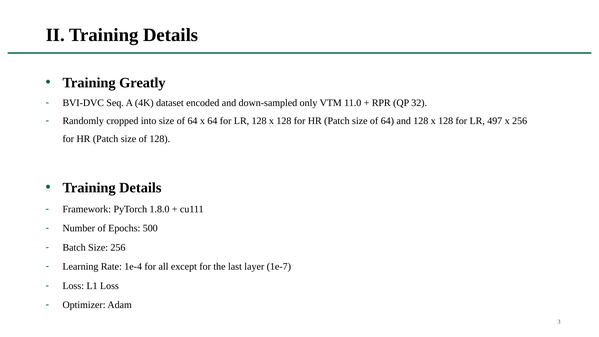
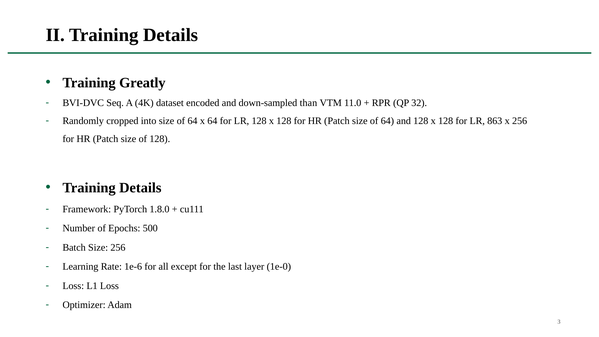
only: only -> than
497: 497 -> 863
1e-4: 1e-4 -> 1e-6
1e-7: 1e-7 -> 1e-0
